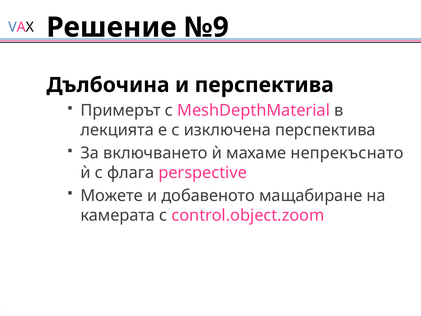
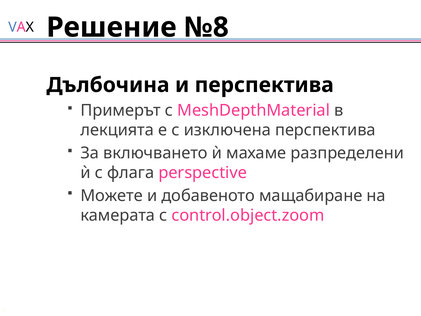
№9: №9 -> №8
непрекъснато: непрекъснато -> разпределени
